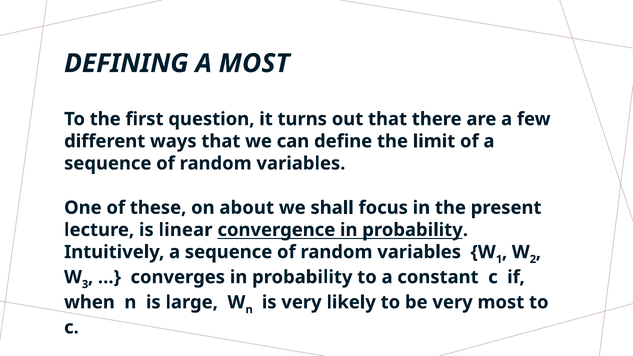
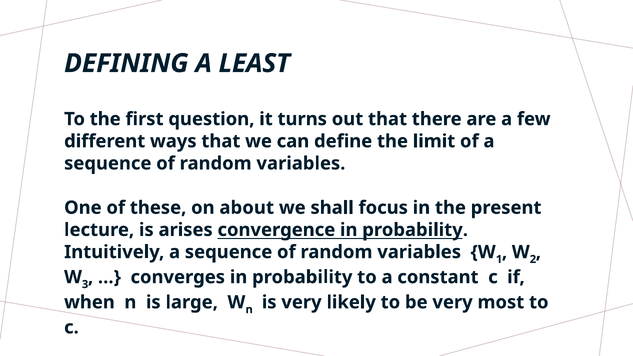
A MOST: MOST -> LEAST
linear: linear -> arises
